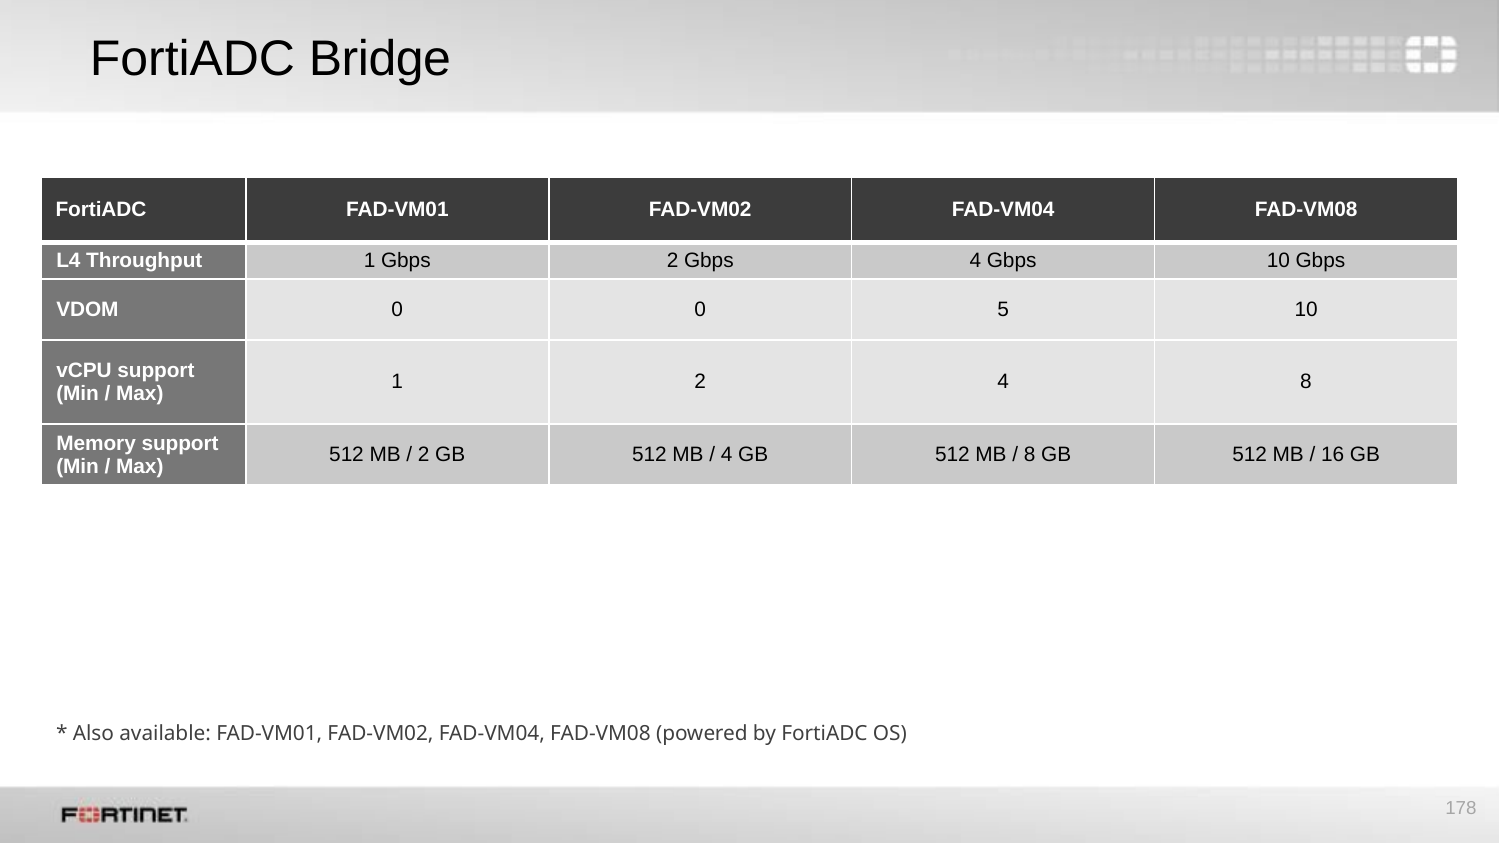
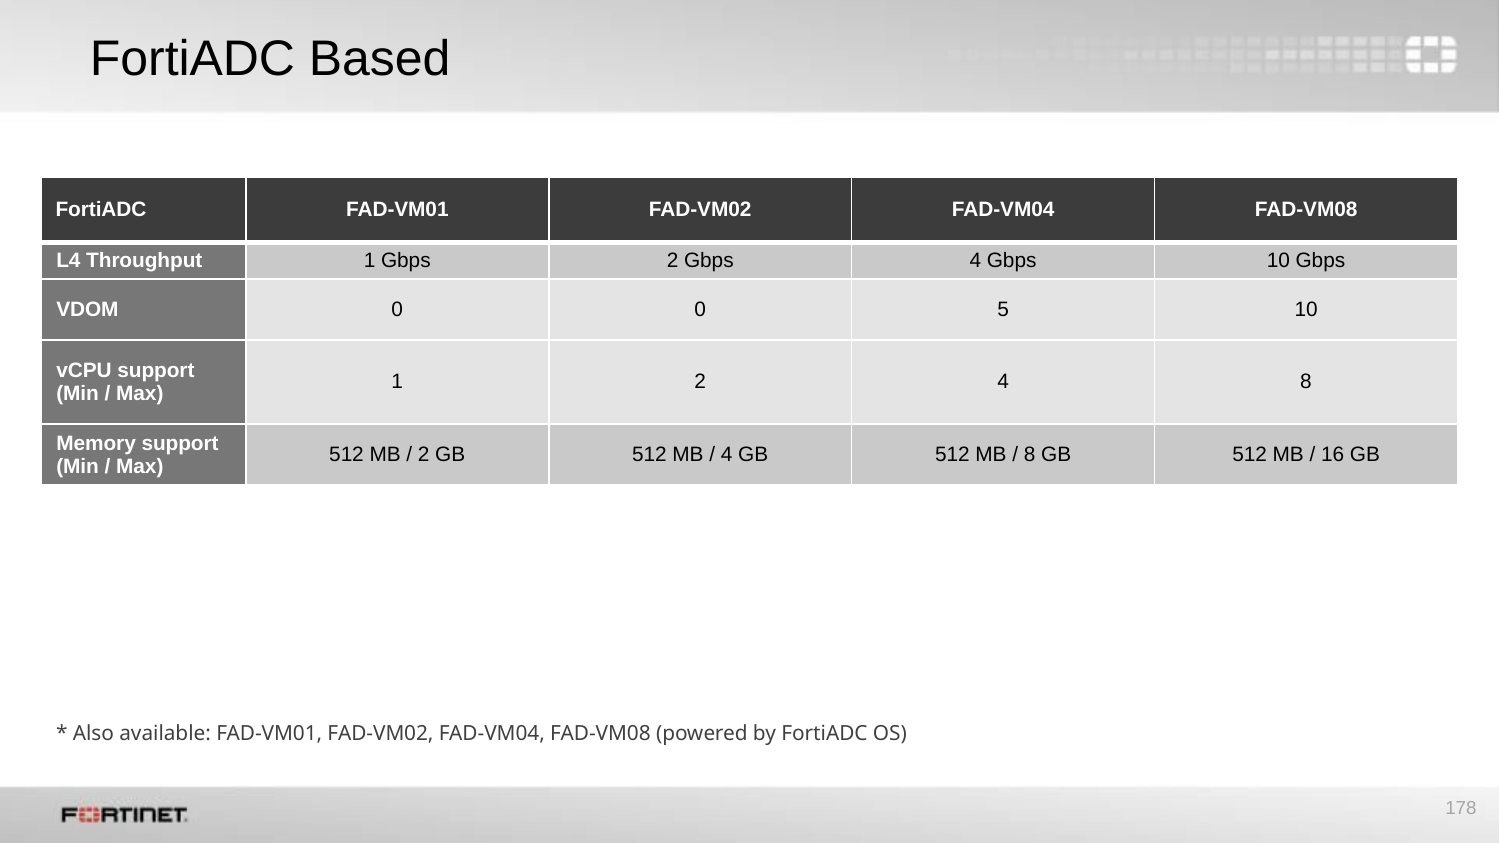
Bridge: Bridge -> Based
